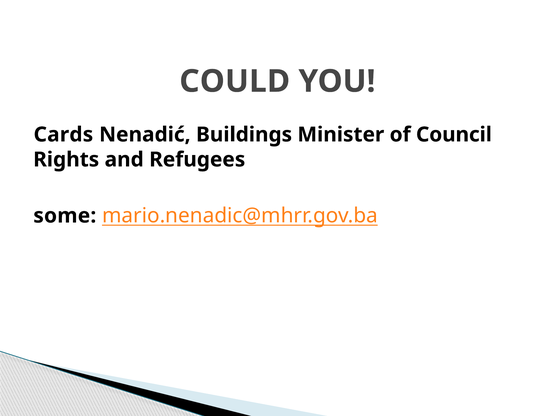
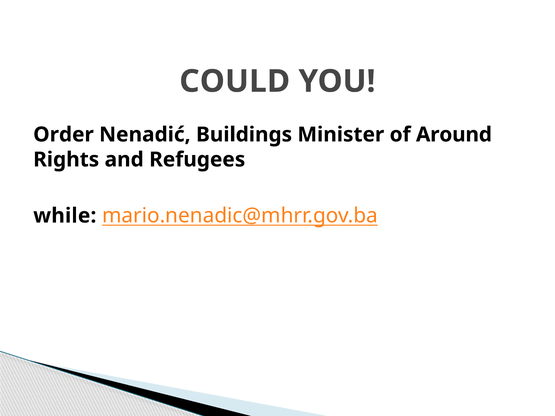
Cards: Cards -> Order
Council: Council -> Around
some: some -> while
